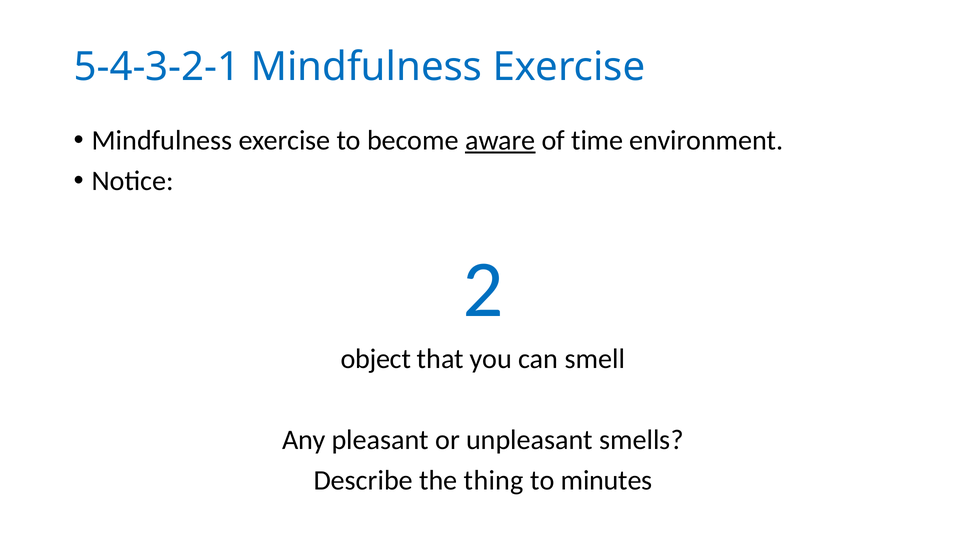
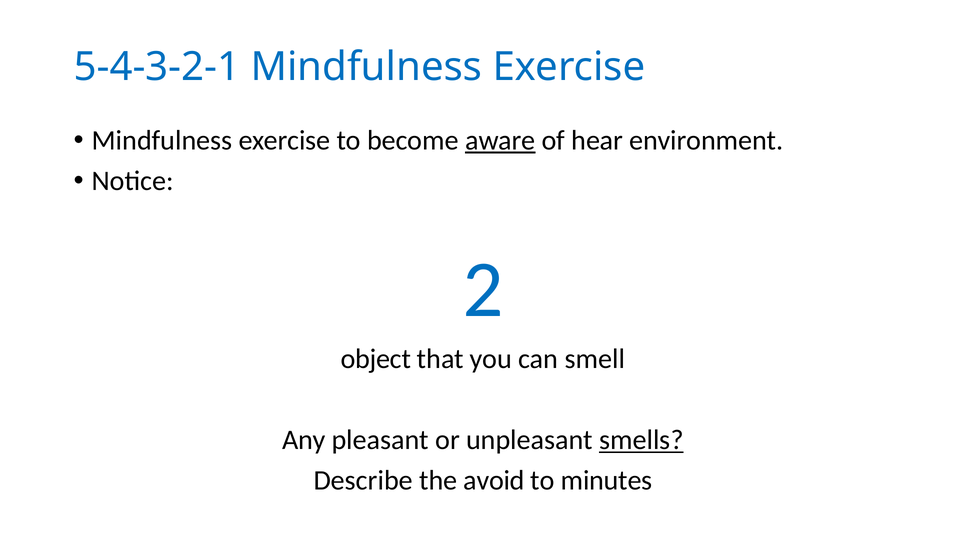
time: time -> hear
smells underline: none -> present
thing: thing -> avoid
